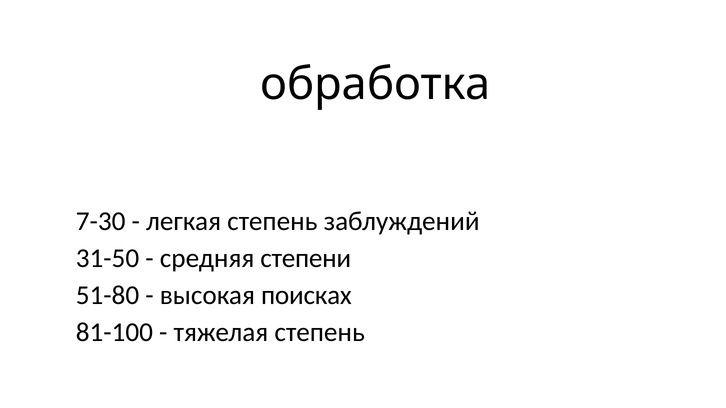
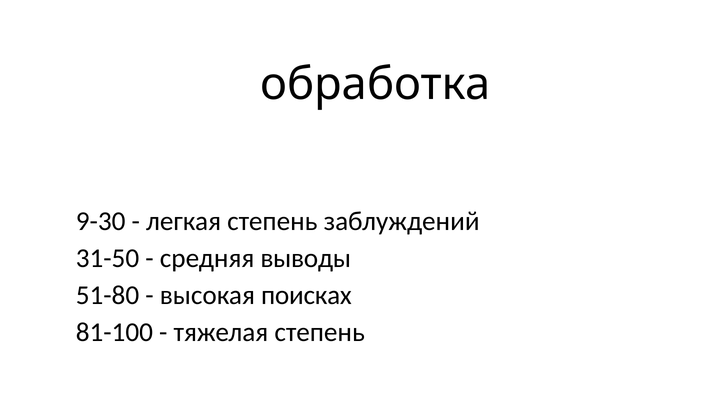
7-30: 7-30 -> 9-30
степени: степени -> выводы
